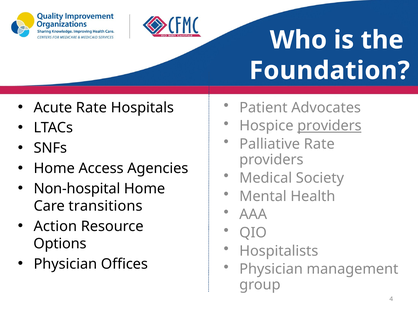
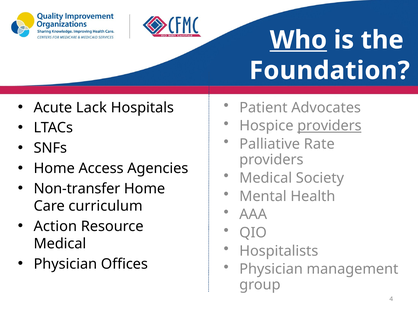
Who underline: none -> present
Acute Rate: Rate -> Lack
Non-hospital: Non-hospital -> Non-transfer
transitions: transitions -> curriculum
Options at (60, 244): Options -> Medical
